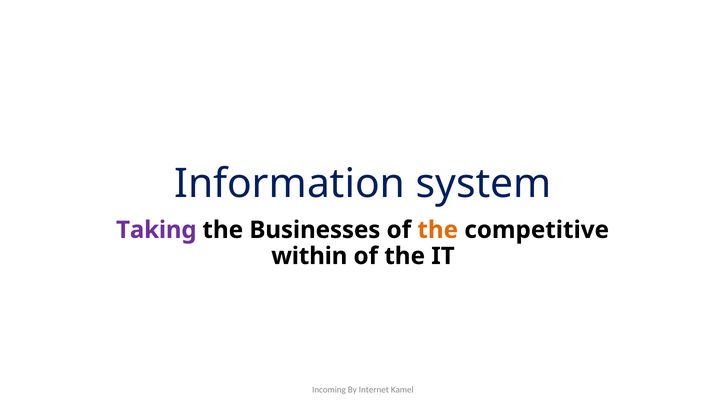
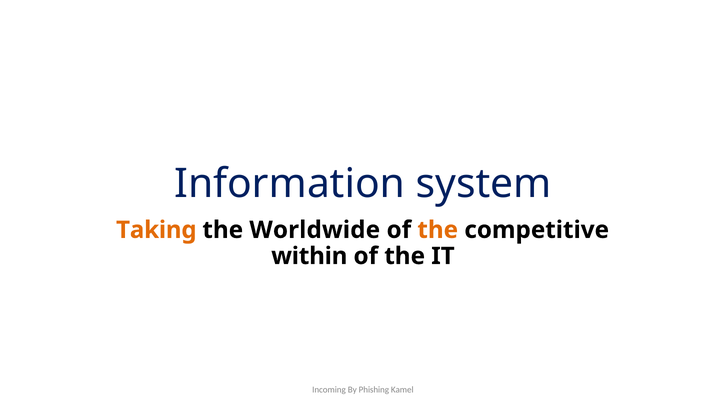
Taking colour: purple -> orange
Businesses: Businesses -> Worldwide
Internet: Internet -> Phishing
